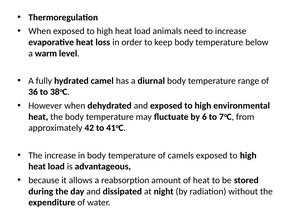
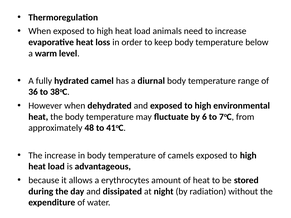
42: 42 -> 48
reabsorption: reabsorption -> erythrocytes
